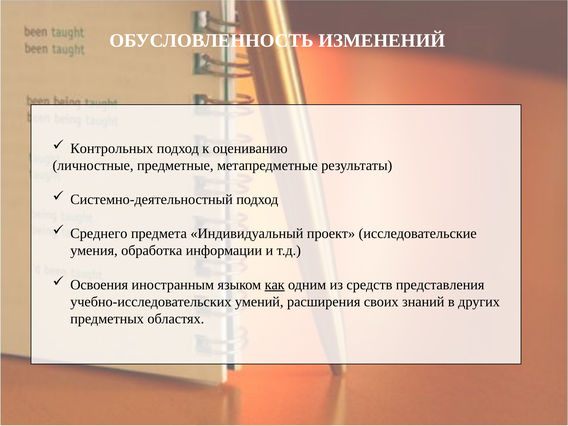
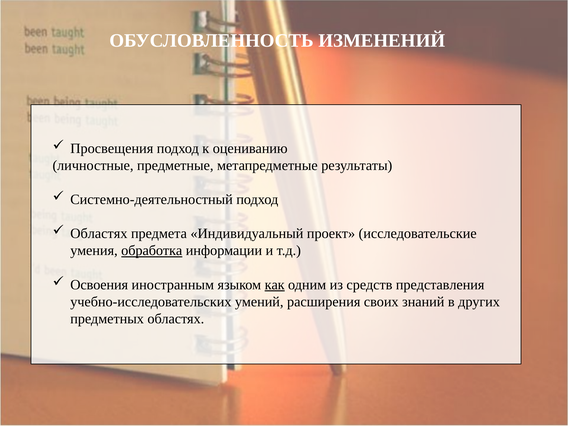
Контрольных: Контрольных -> Просвещения
Среднего at (99, 234): Среднего -> Областях
обработка underline: none -> present
